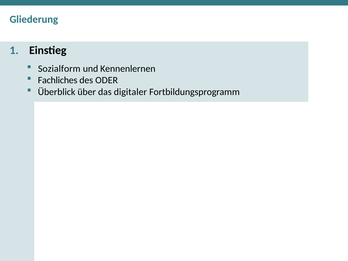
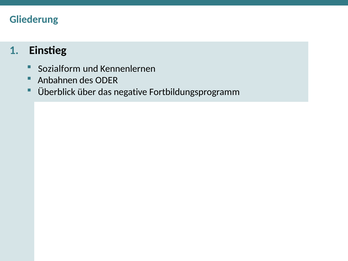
Fachliches: Fachliches -> Anbahnen
digitaler: digitaler -> negative
